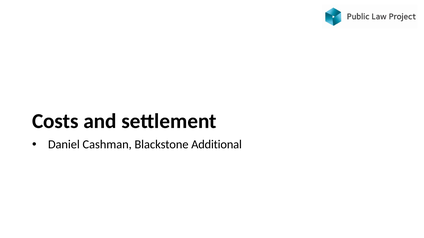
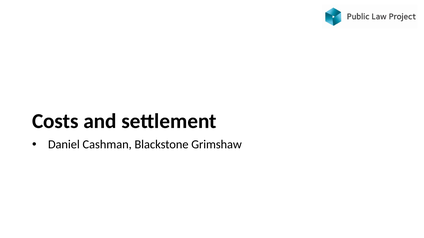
Additional: Additional -> Grimshaw
